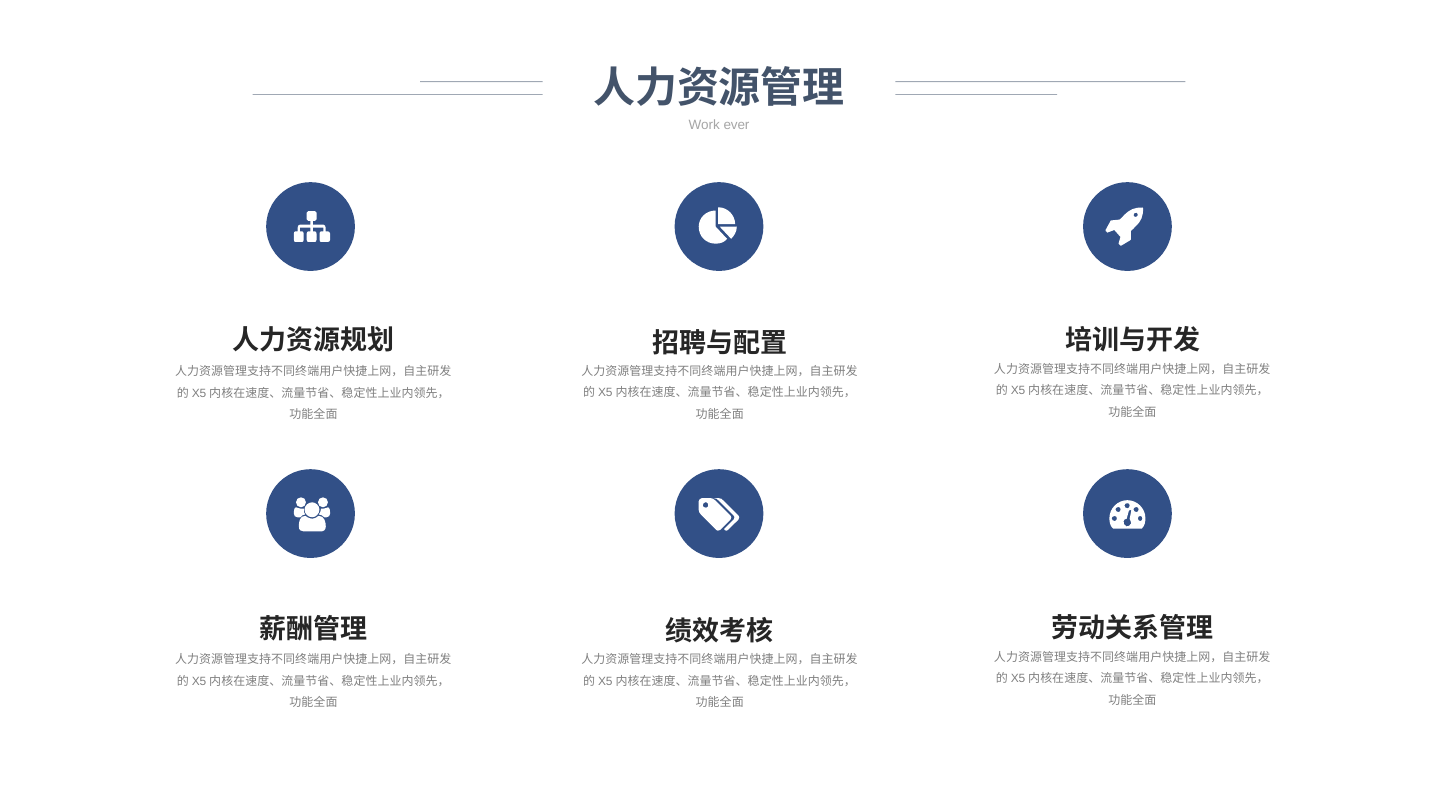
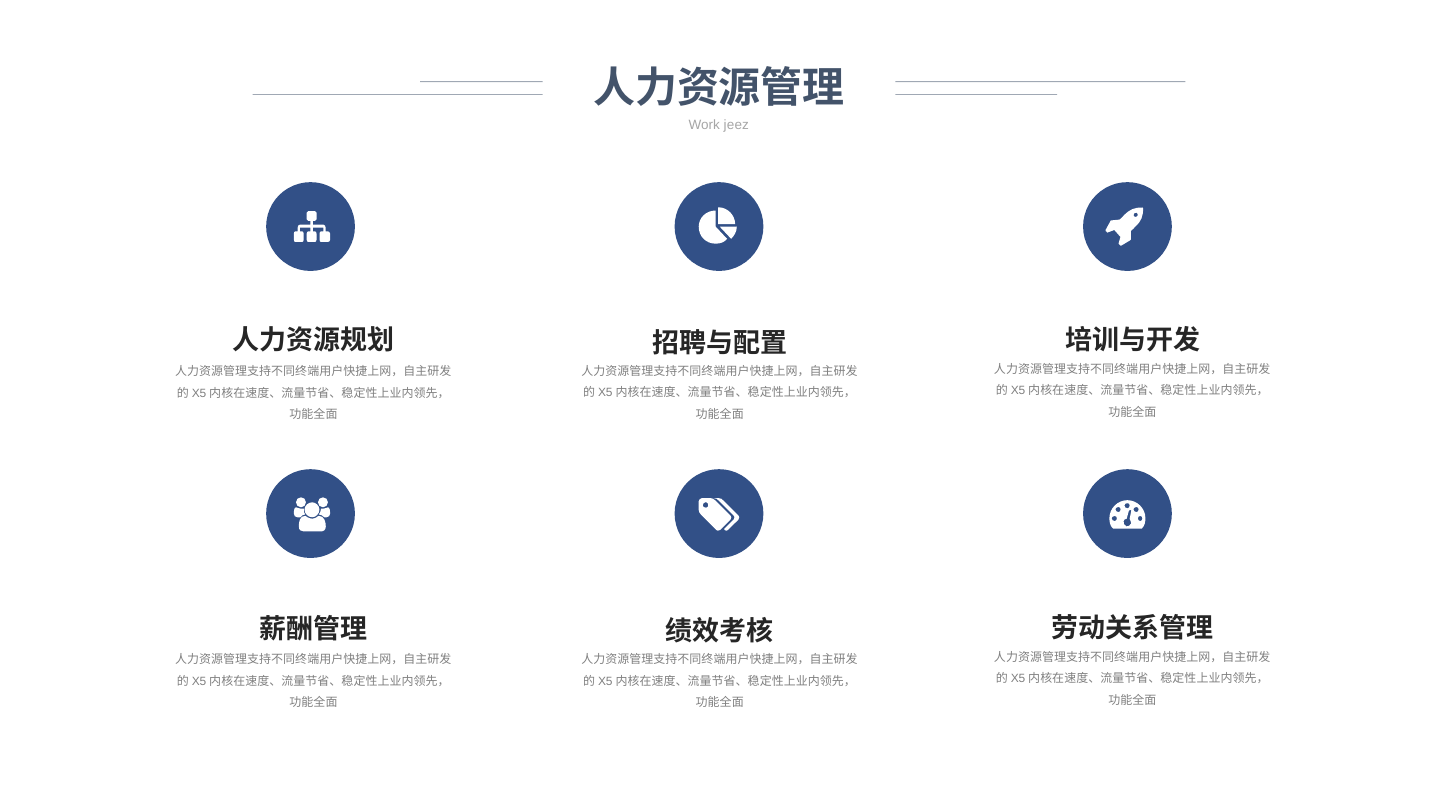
ever: ever -> jeez
